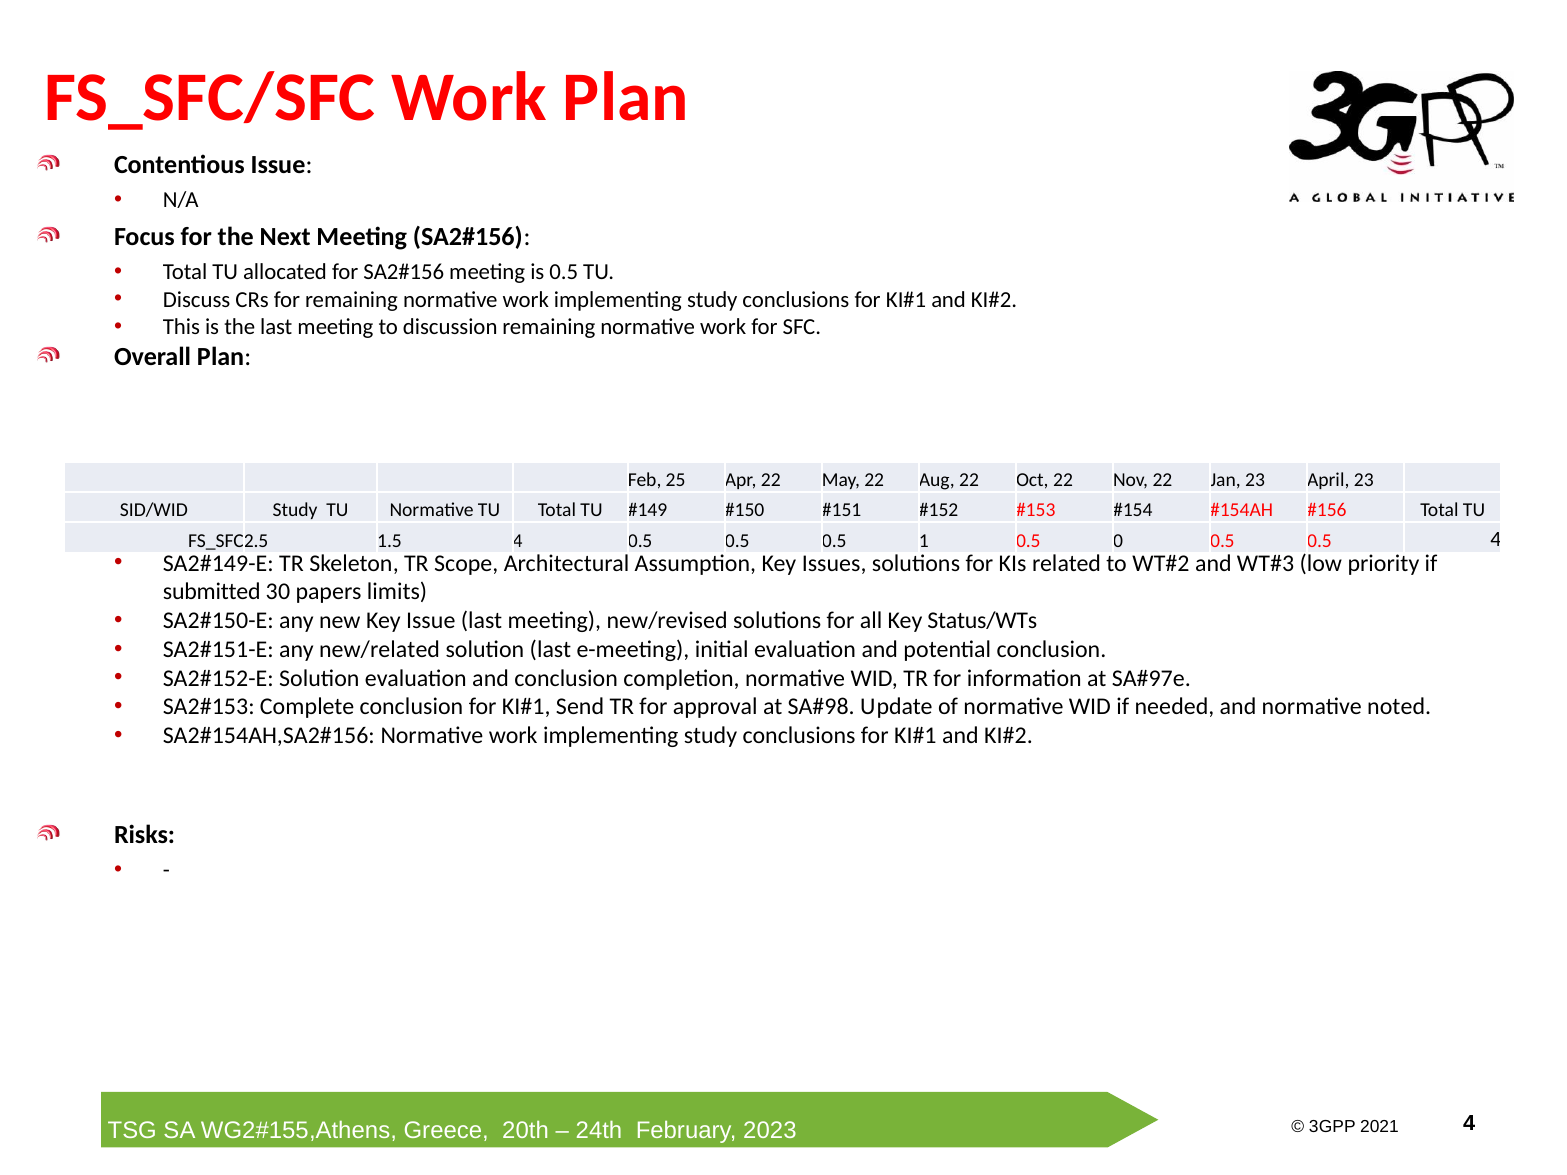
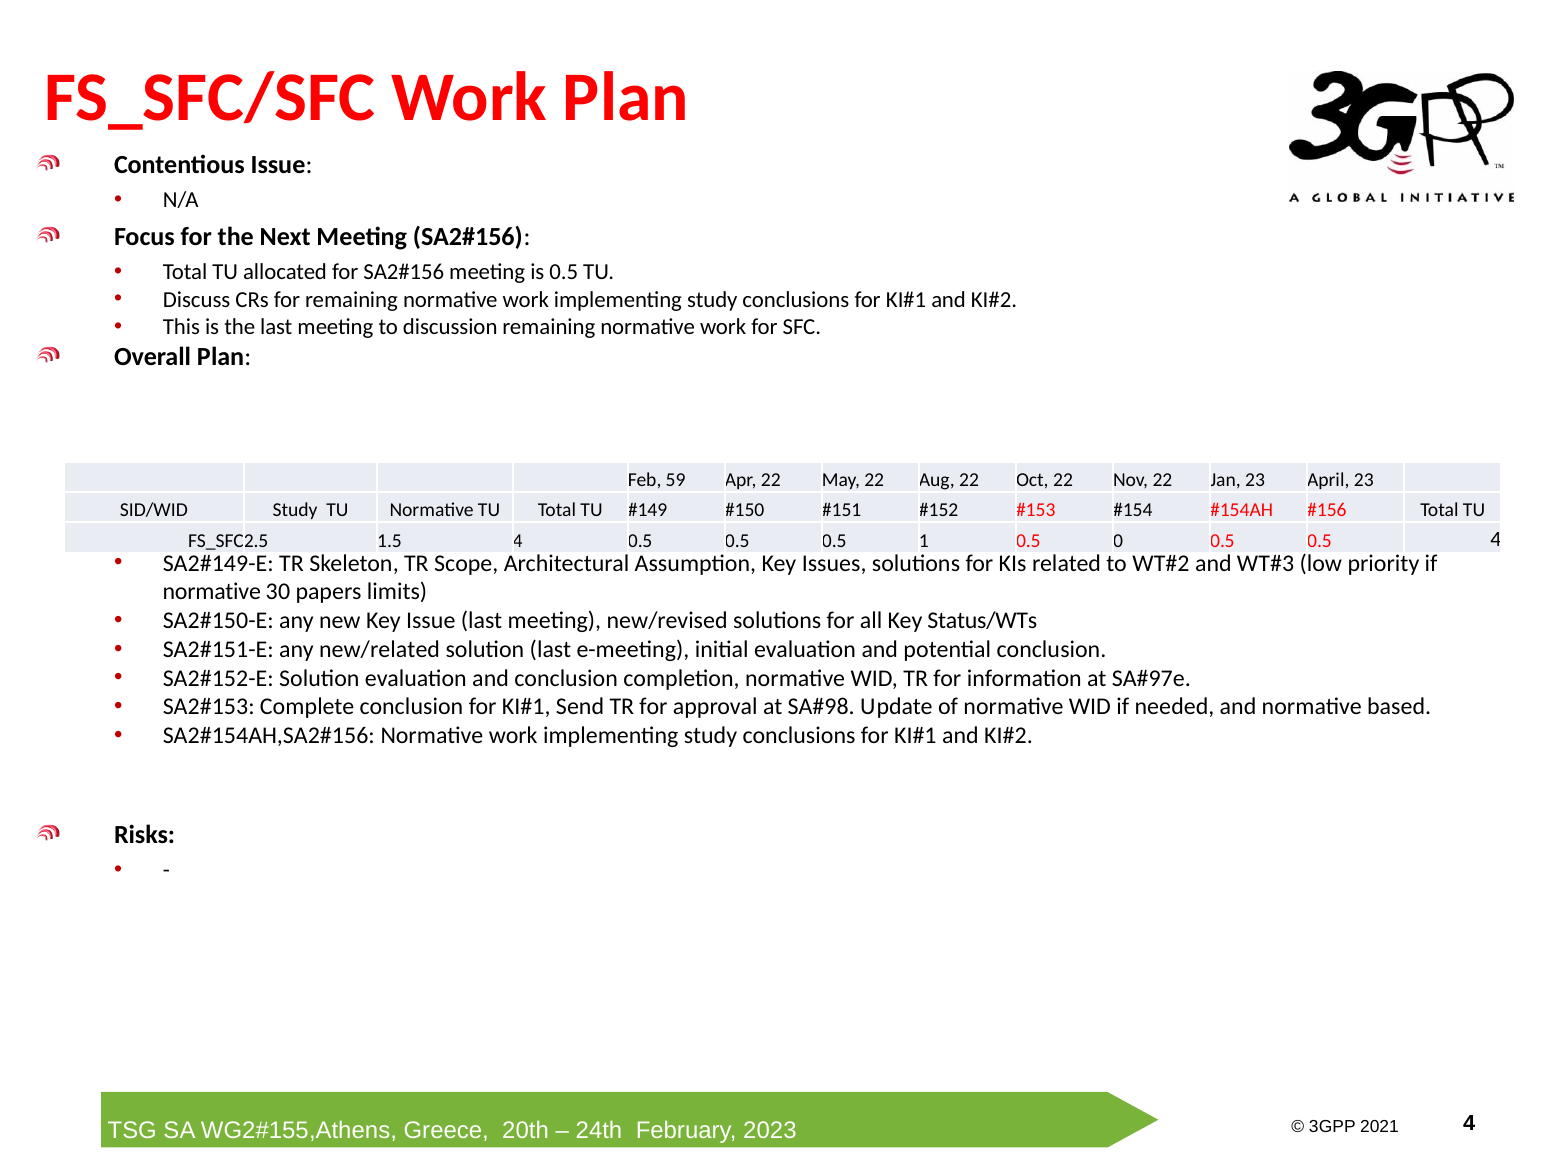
25: 25 -> 59
submitted at (212, 592): submitted -> normative
noted: noted -> based
